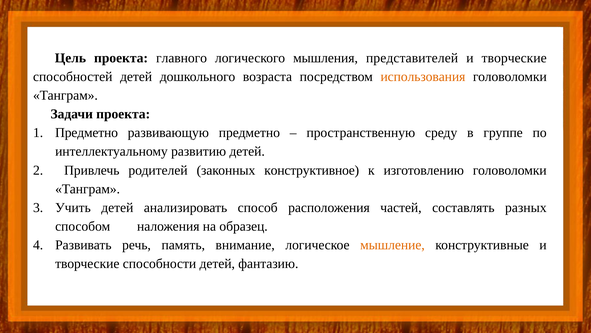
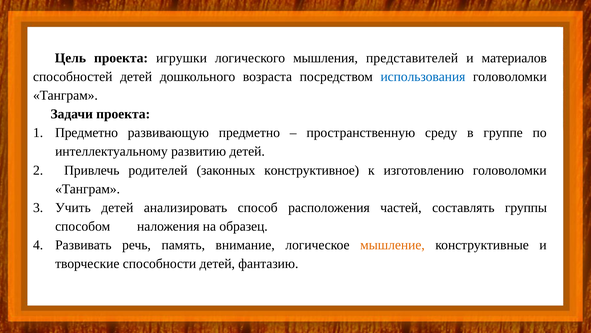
главного: главного -> игрушки
творческие at (514, 58): творческие -> материалов
использования colour: orange -> blue
разных: разных -> группы
